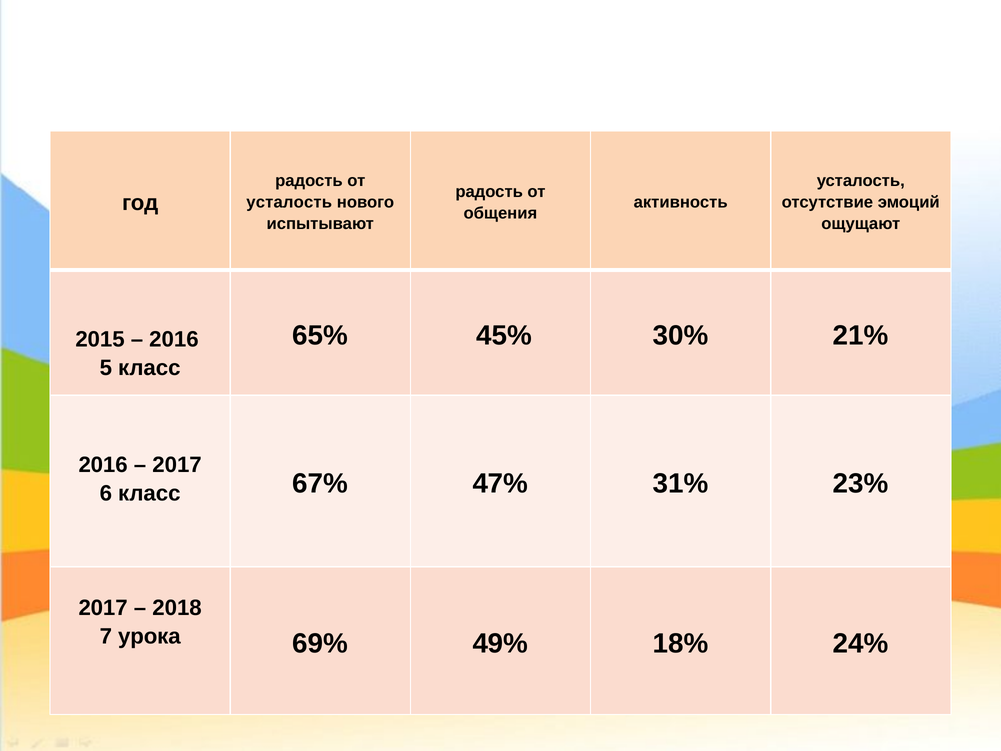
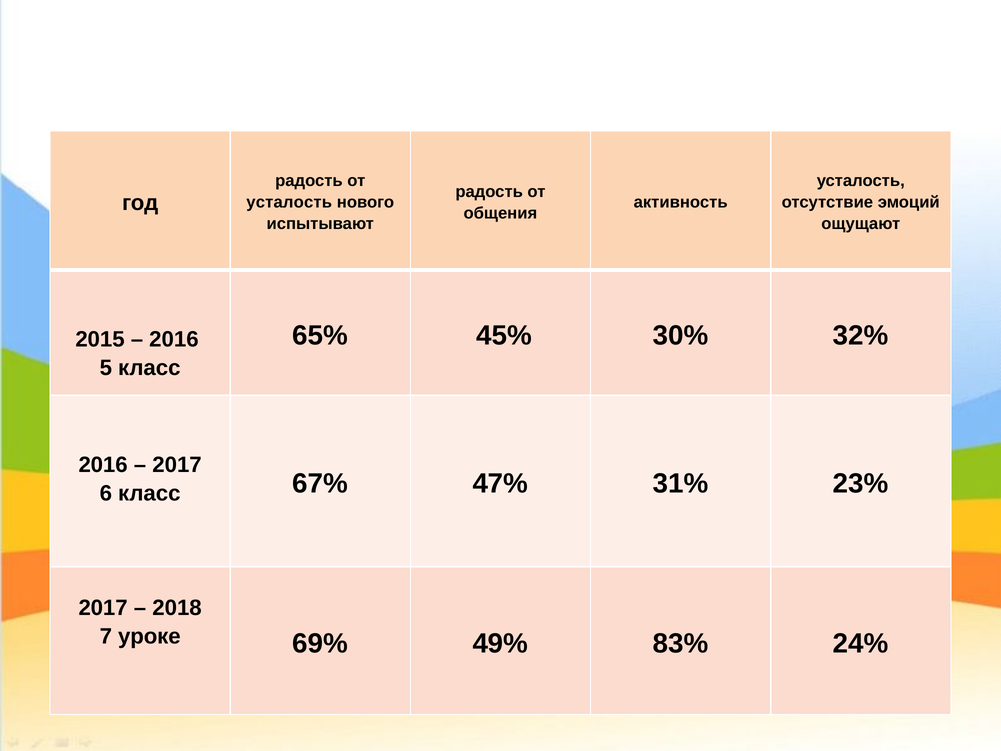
21%: 21% -> 32%
урока: урока -> уроке
18%: 18% -> 83%
